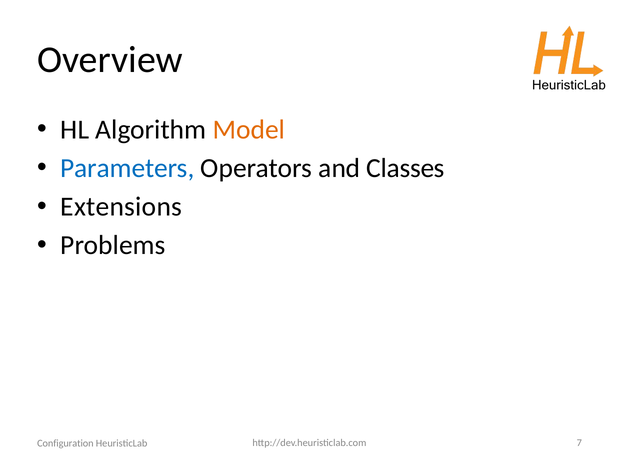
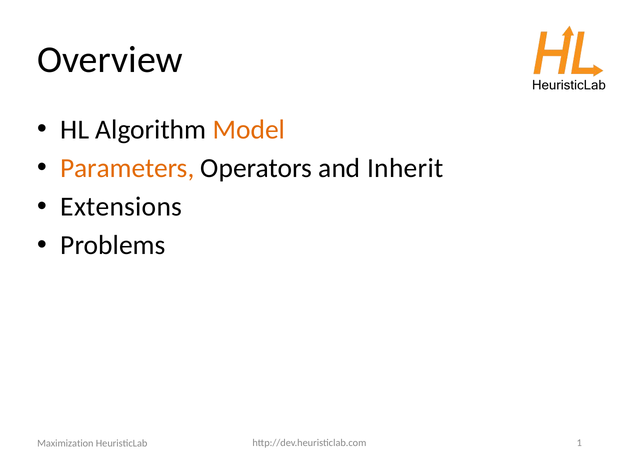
Parameters colour: blue -> orange
Classes: Classes -> Inherit
7: 7 -> 1
Configuration: Configuration -> Maximization
